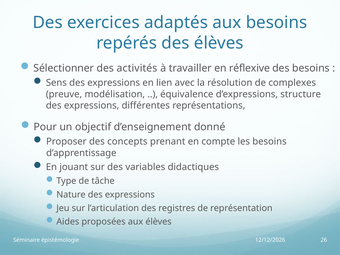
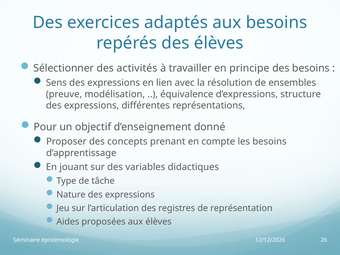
réflexive: réflexive -> principe
complexes: complexes -> ensembles
